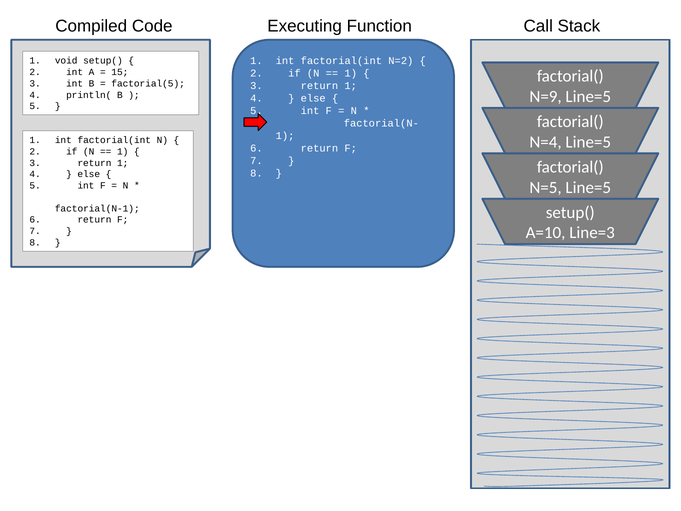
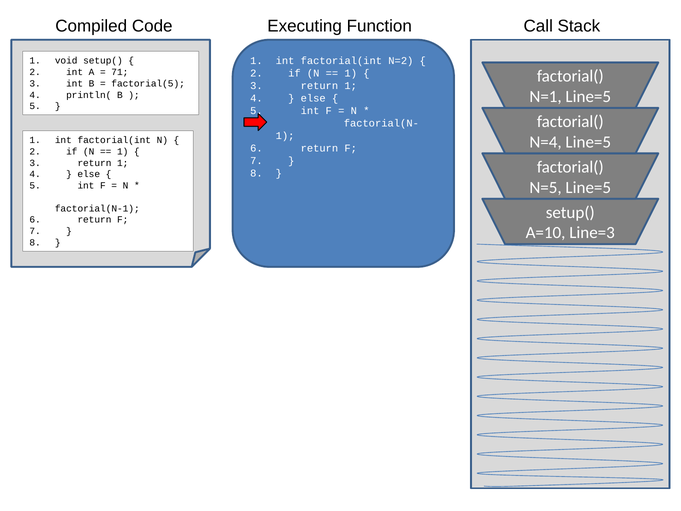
15: 15 -> 71
N=9: N=9 -> N=1
